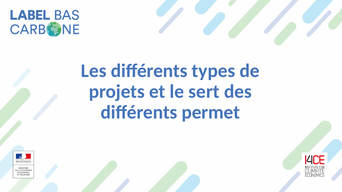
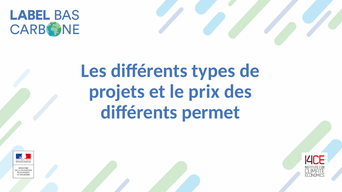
sert: sert -> prix
